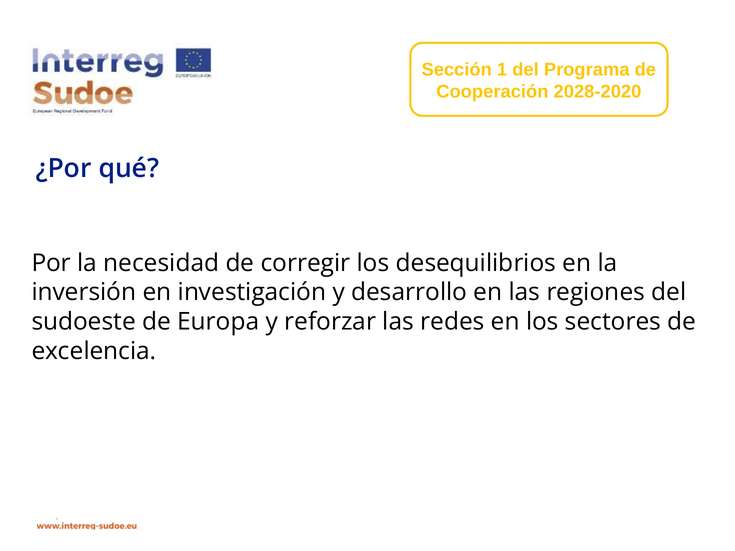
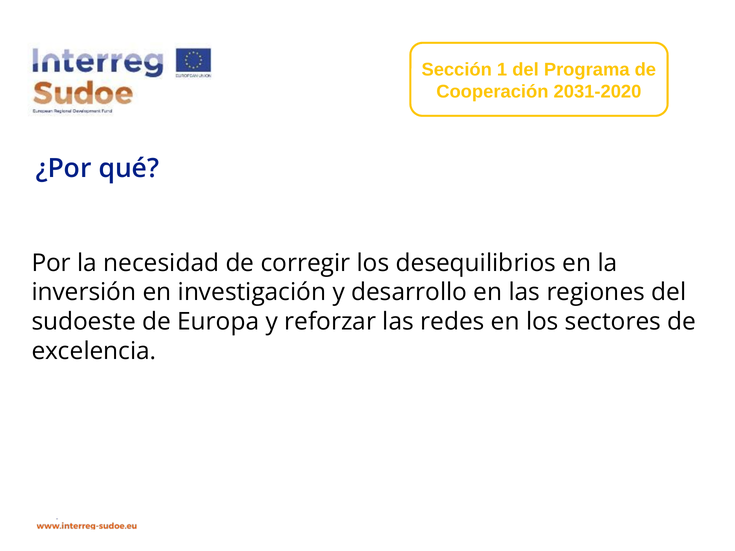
2028-2020: 2028-2020 -> 2031-2020
